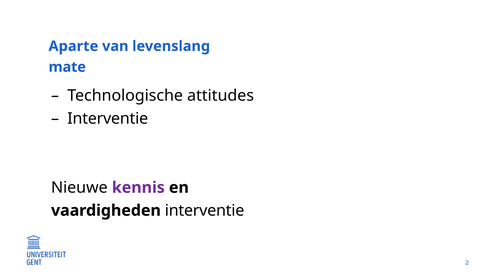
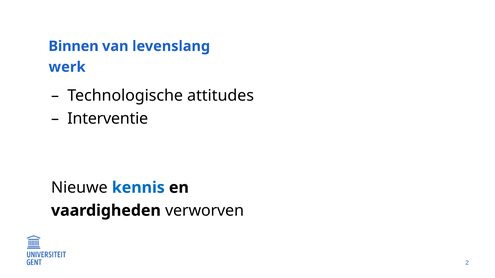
Aparte: Aparte -> Binnen
mate: mate -> werk
kennis colour: purple -> blue
vaardigheden interventie: interventie -> verworven
